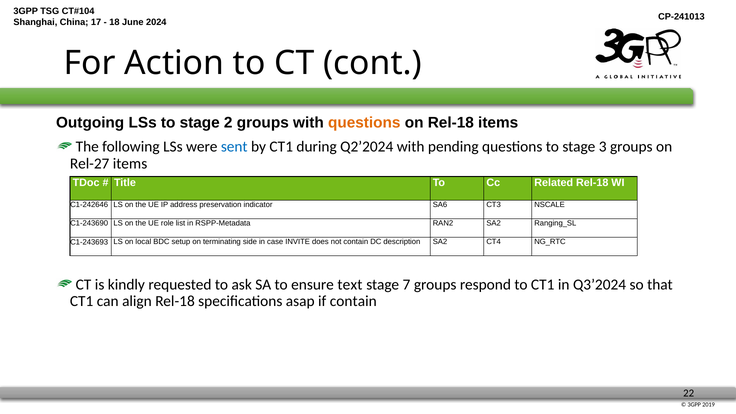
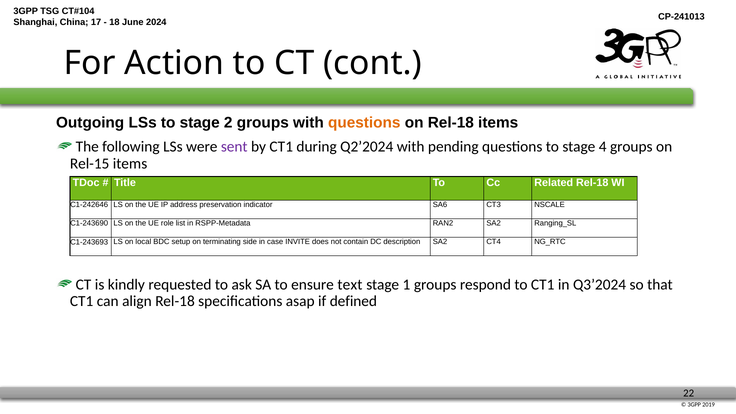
sent colour: blue -> purple
3: 3 -> 4
Rel-27: Rel-27 -> Rel-15
7: 7 -> 1
if contain: contain -> defined
